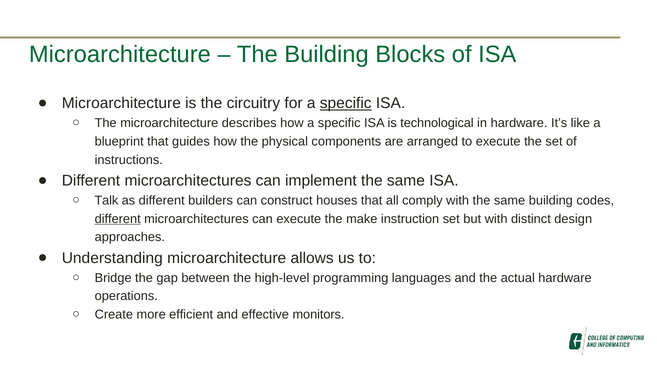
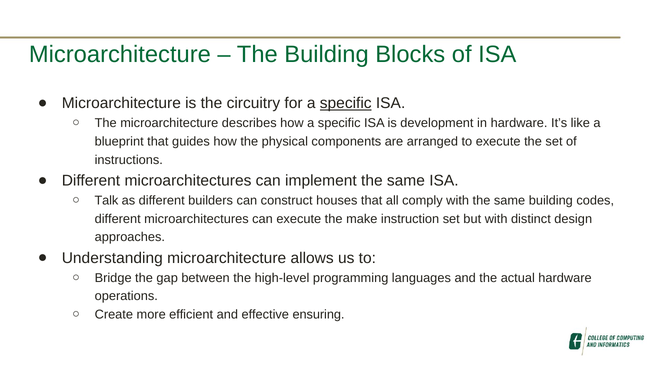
technological: technological -> development
different at (118, 219) underline: present -> none
monitors: monitors -> ensuring
